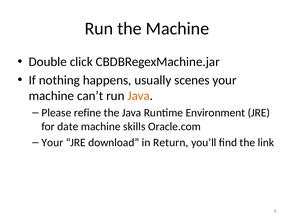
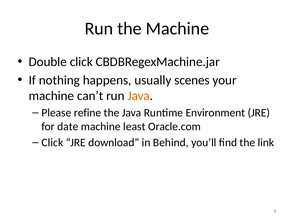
skills: skills -> least
Your at (52, 142): Your -> Click
Return: Return -> Behind
